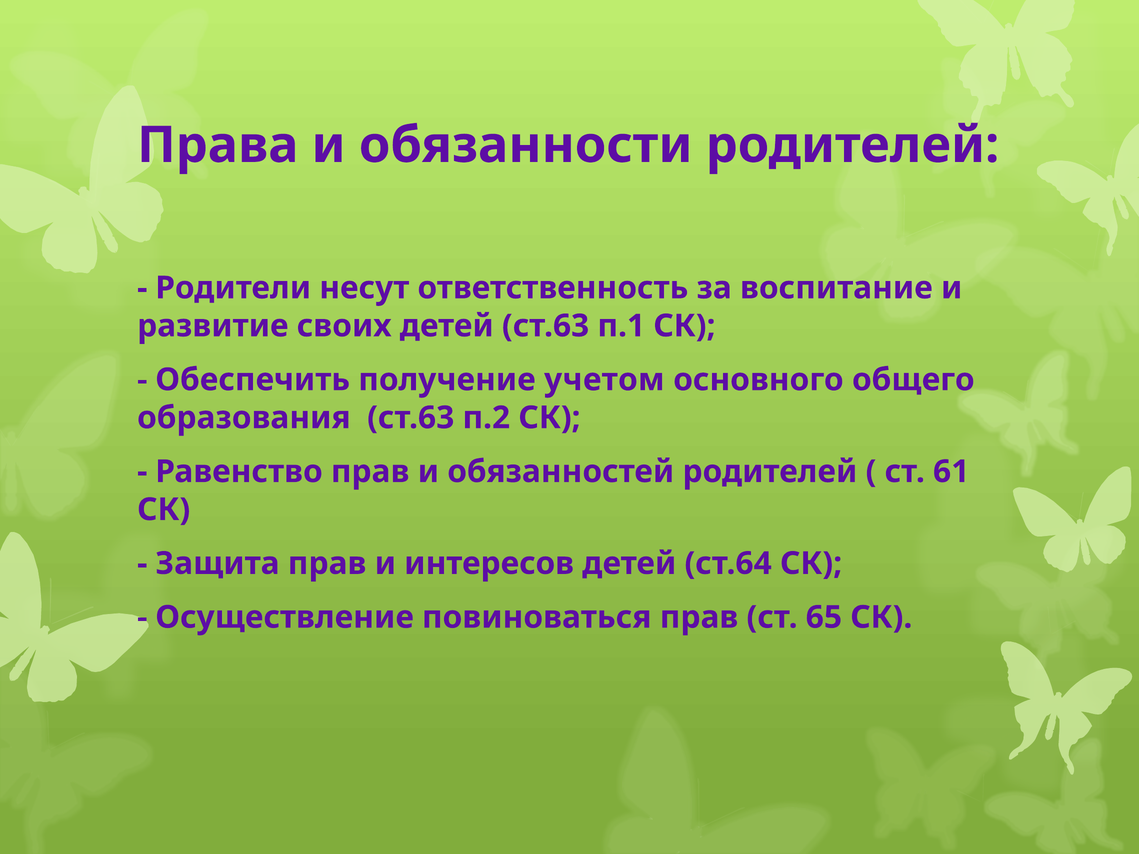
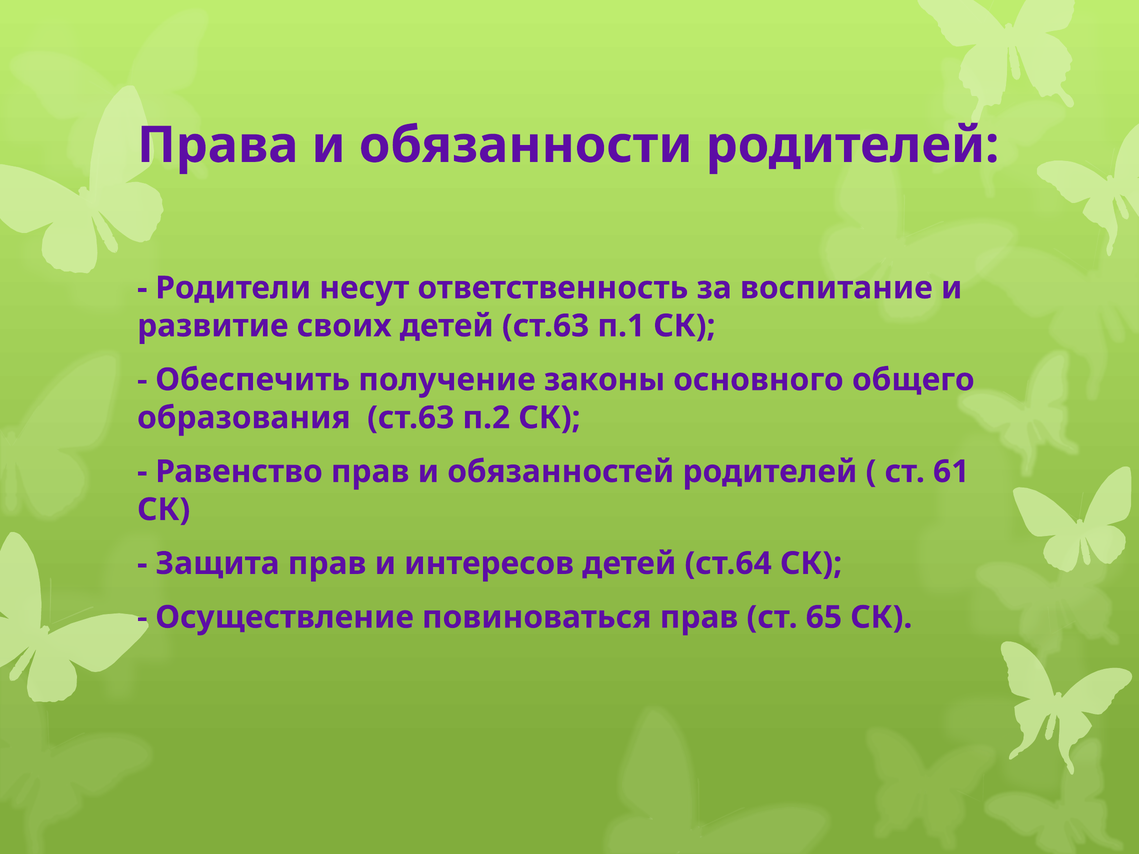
учетом: учетом -> законы
